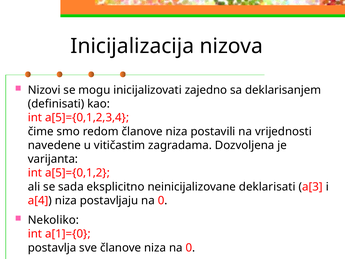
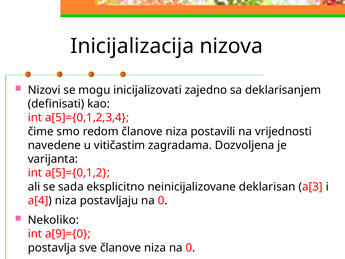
deklarisati: deklarisati -> deklarisan
a[1]={0: a[1]={0 -> a[9]={0
